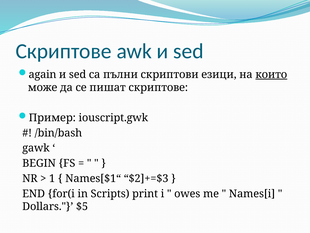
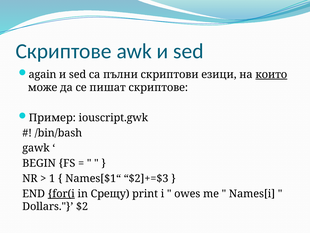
for(i underline: none -> present
Scripts: Scripts -> Срещу
$5: $5 -> $2
